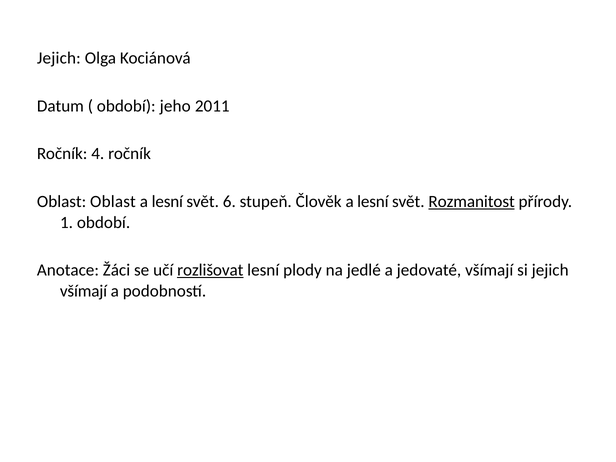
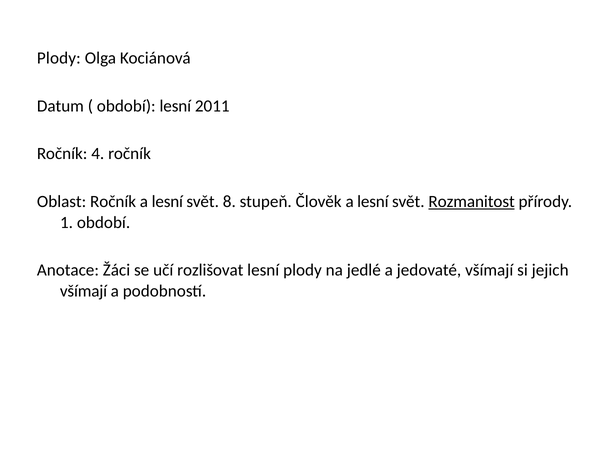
Jejich at (59, 58): Jejich -> Plody
období jeho: jeho -> lesní
Oblast Oblast: Oblast -> Ročník
6: 6 -> 8
rozlišovat underline: present -> none
